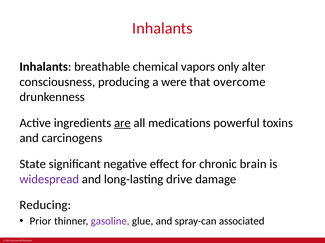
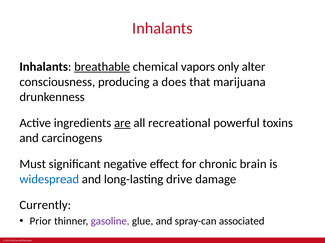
breathable underline: none -> present
were: were -> does
overcome: overcome -> marijuana
medications: medications -> recreational
State: State -> Must
widespread colour: purple -> blue
Reducing: Reducing -> Currently
